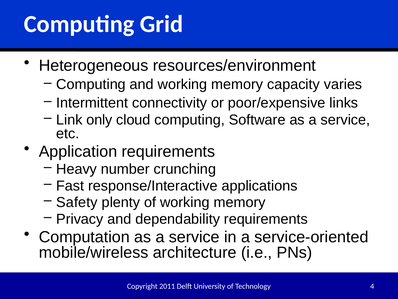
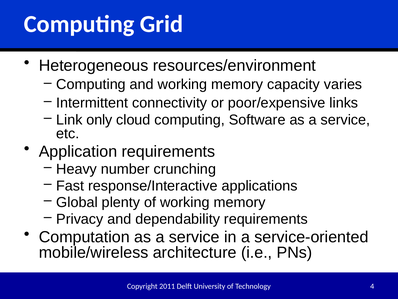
Safety: Safety -> Global
